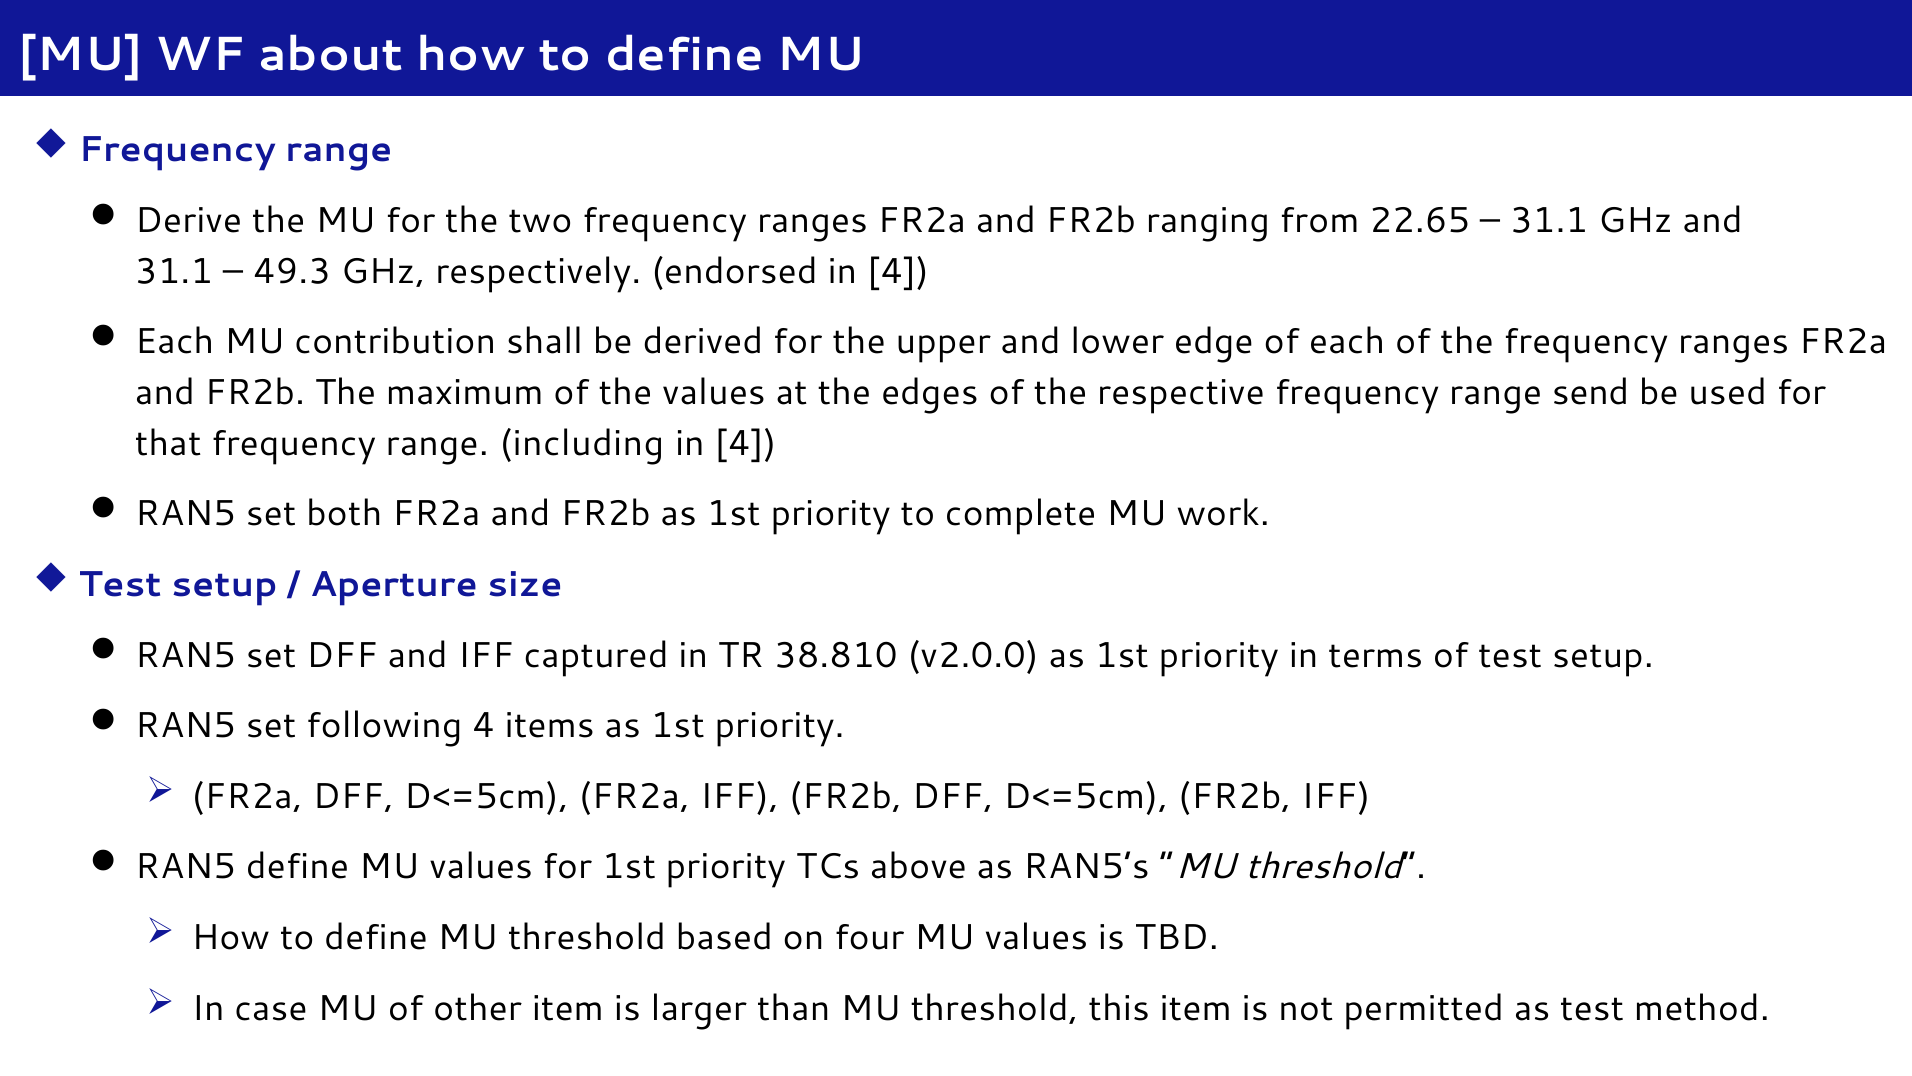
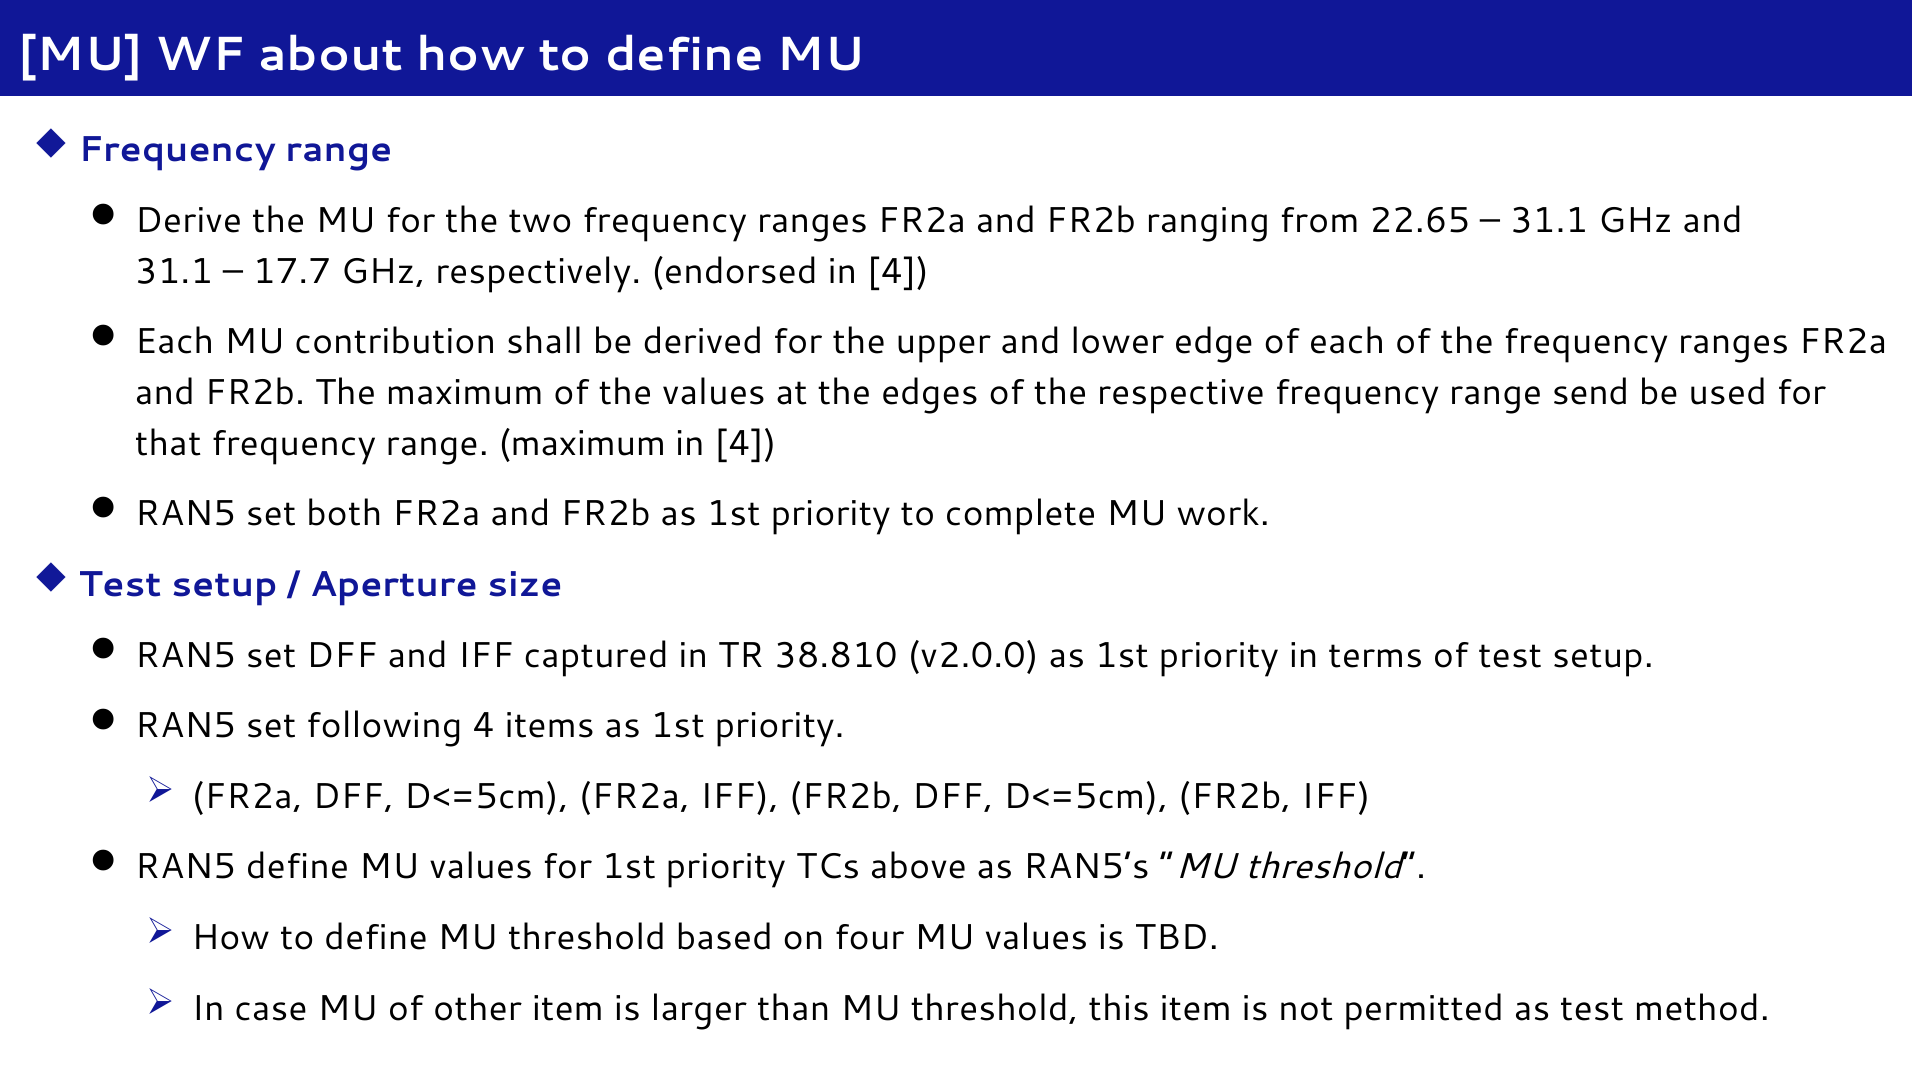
49.3: 49.3 -> 17.7
range including: including -> maximum
